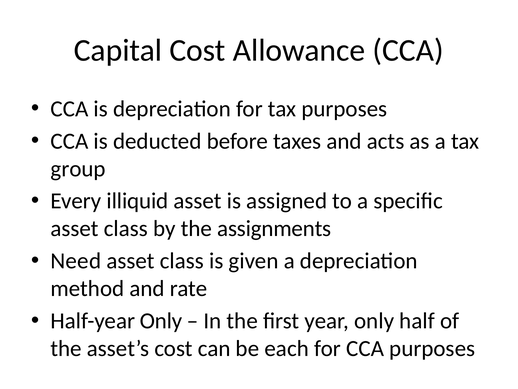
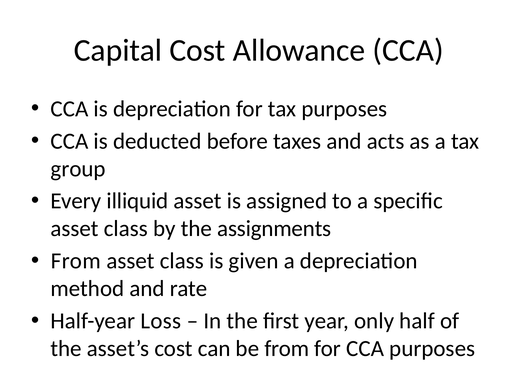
Need at (76, 261): Need -> From
Half-year Only: Only -> Loss
be each: each -> from
